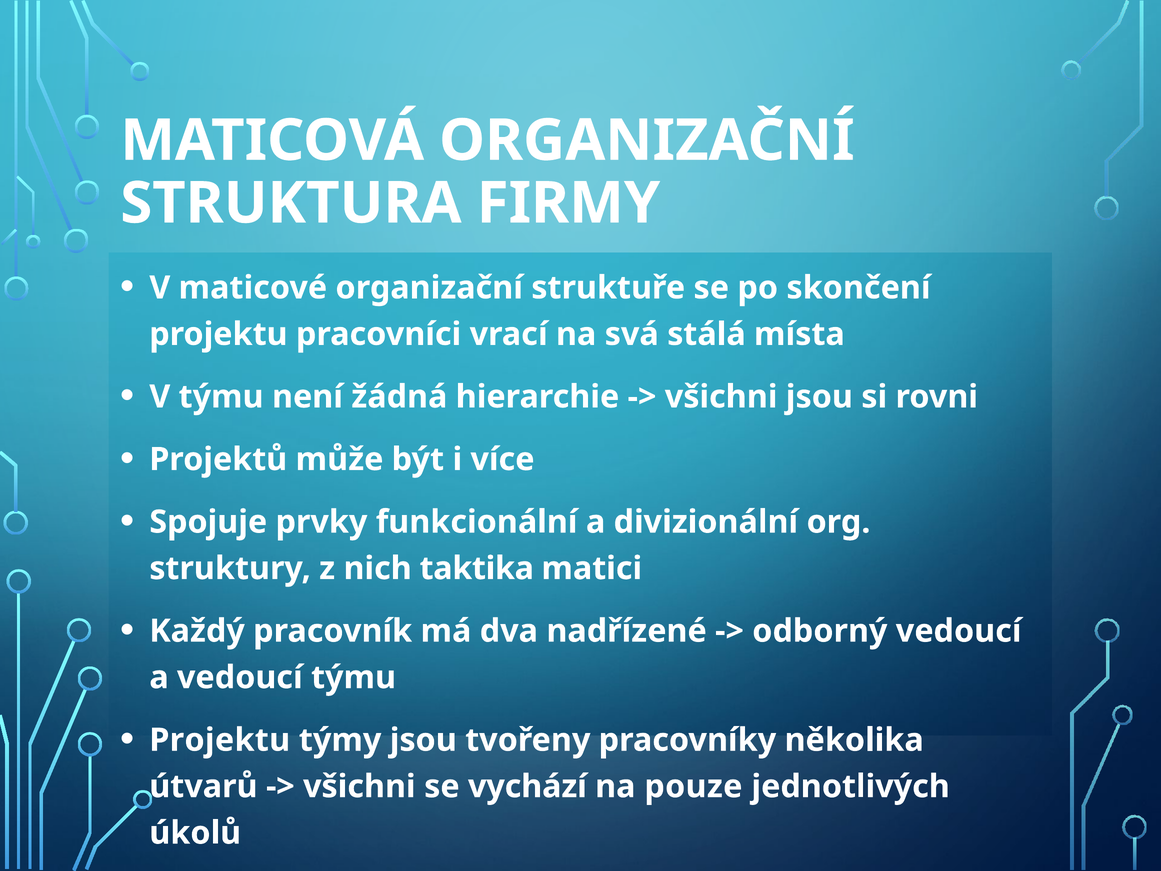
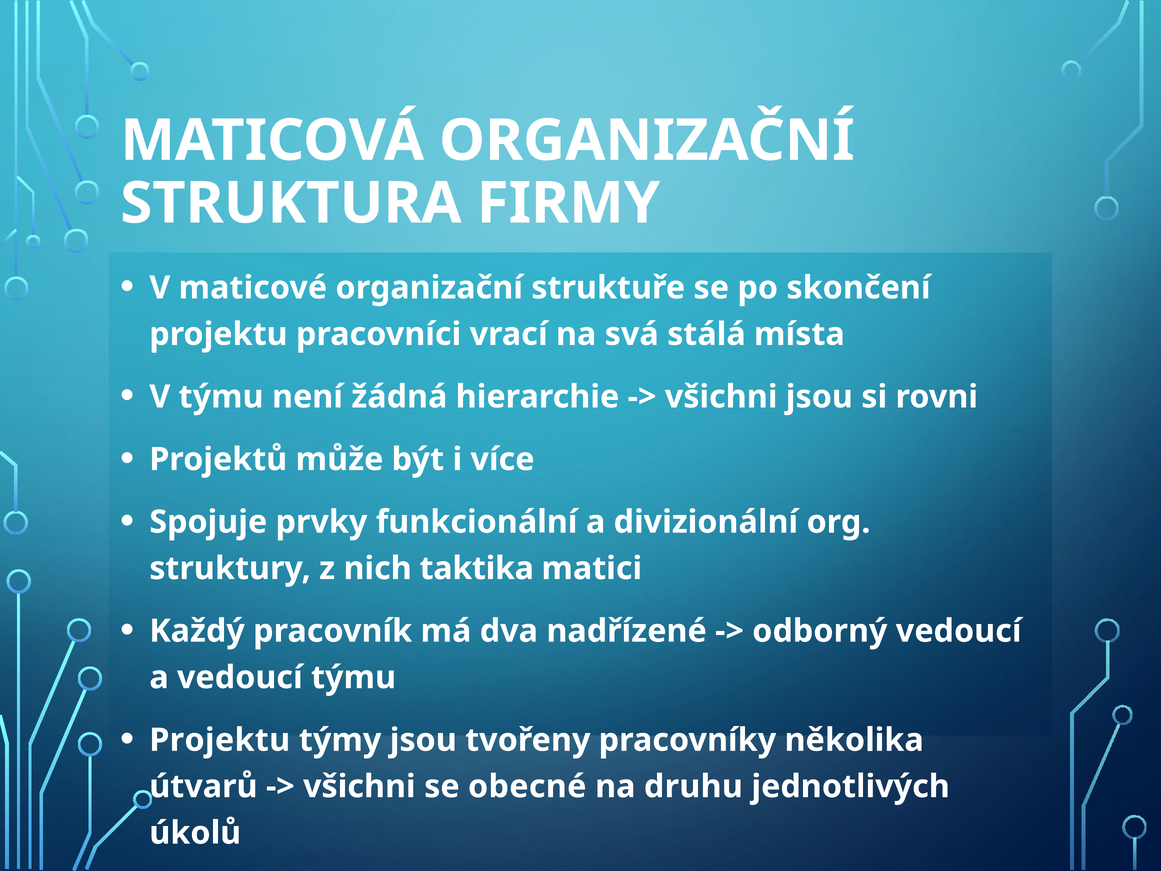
vychází: vychází -> obecné
pouze: pouze -> druhu
